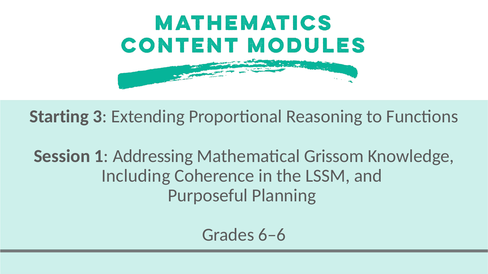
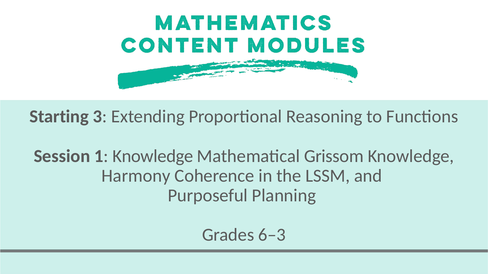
1 Addressing: Addressing -> Knowledge
Including: Including -> Harmony
6–6: 6–6 -> 6–3
